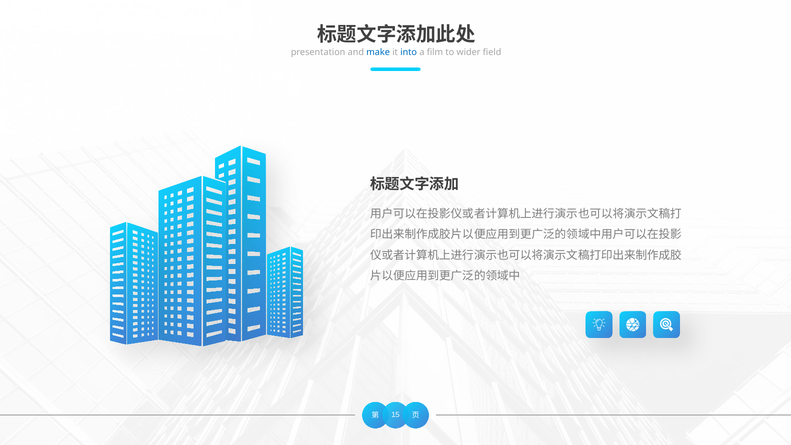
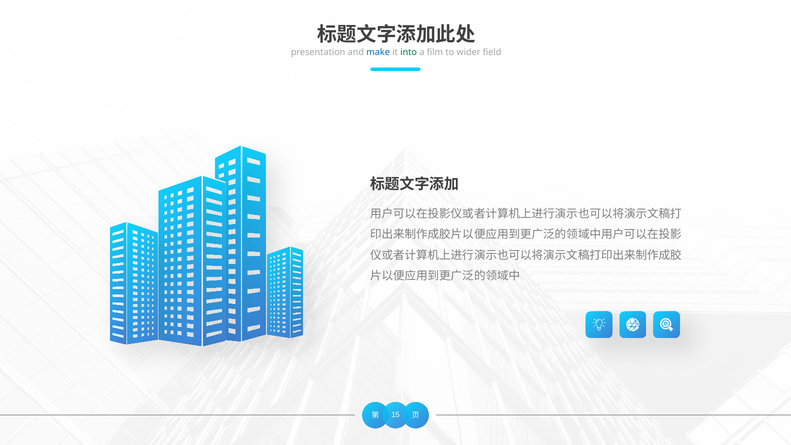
into colour: blue -> green
